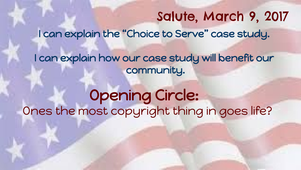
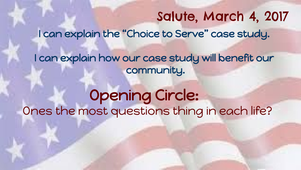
9: 9 -> 4
copyright: copyright -> questions
goes: goes -> each
